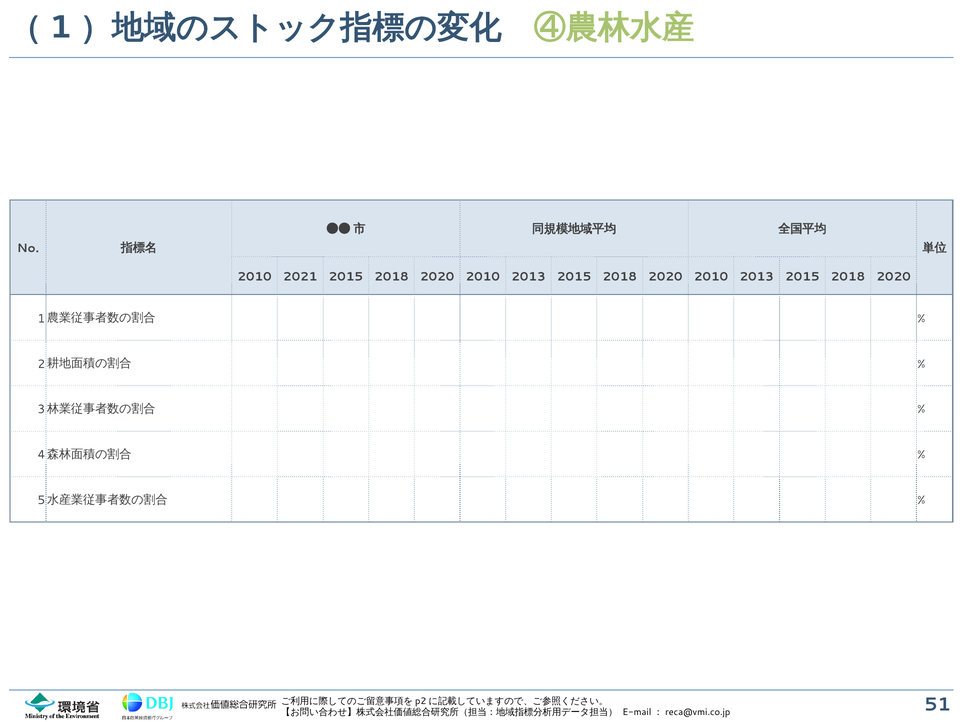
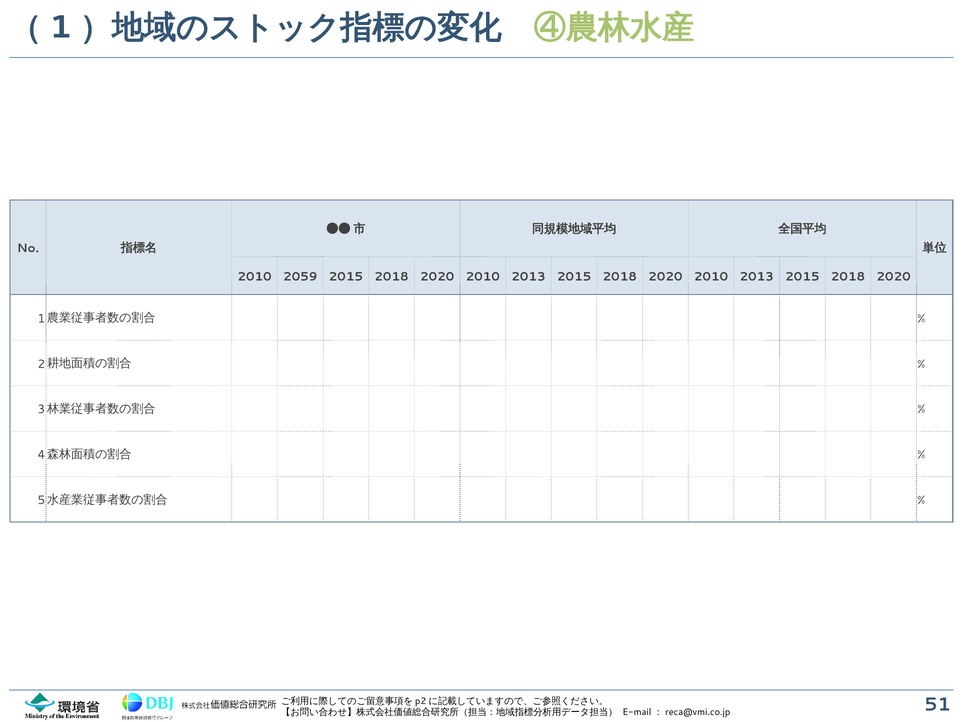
2021: 2021 -> 2059
